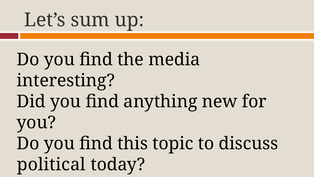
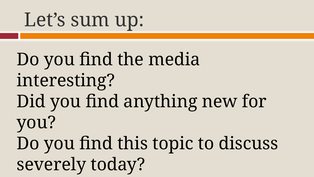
political: political -> severely
